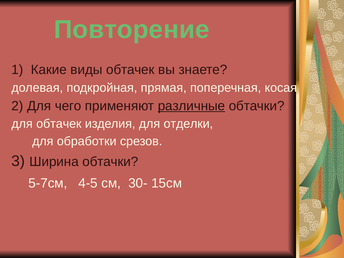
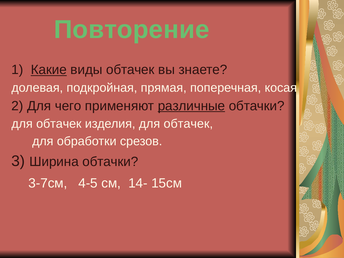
Какие underline: none -> present
изделия для отделки: отделки -> обтачек
5-7см: 5-7см -> 3-7см
30-: 30- -> 14-
